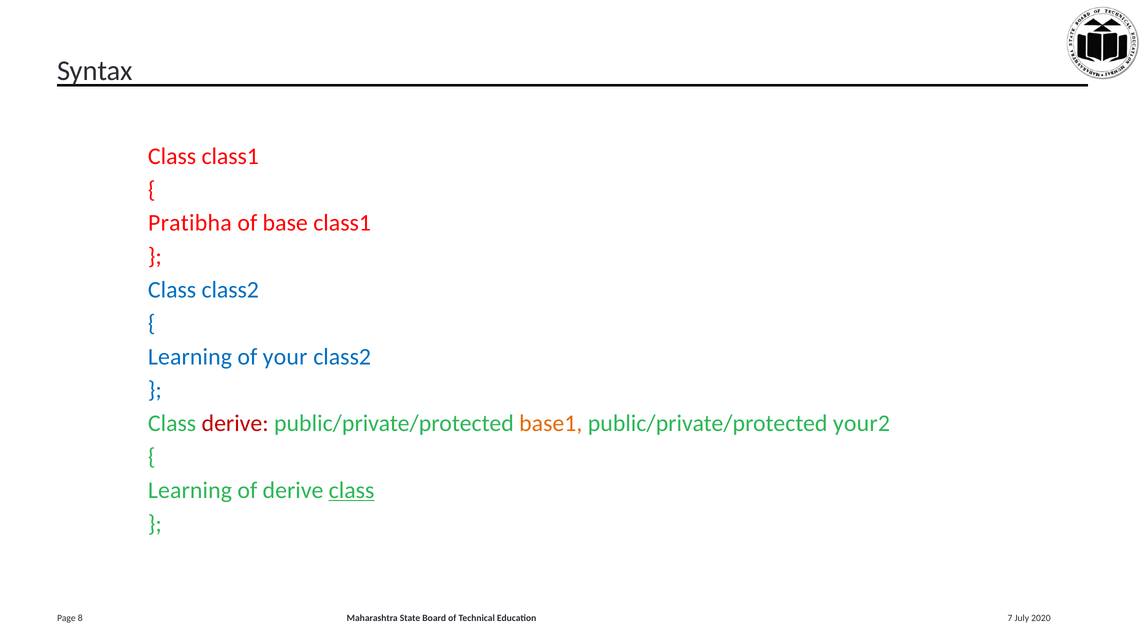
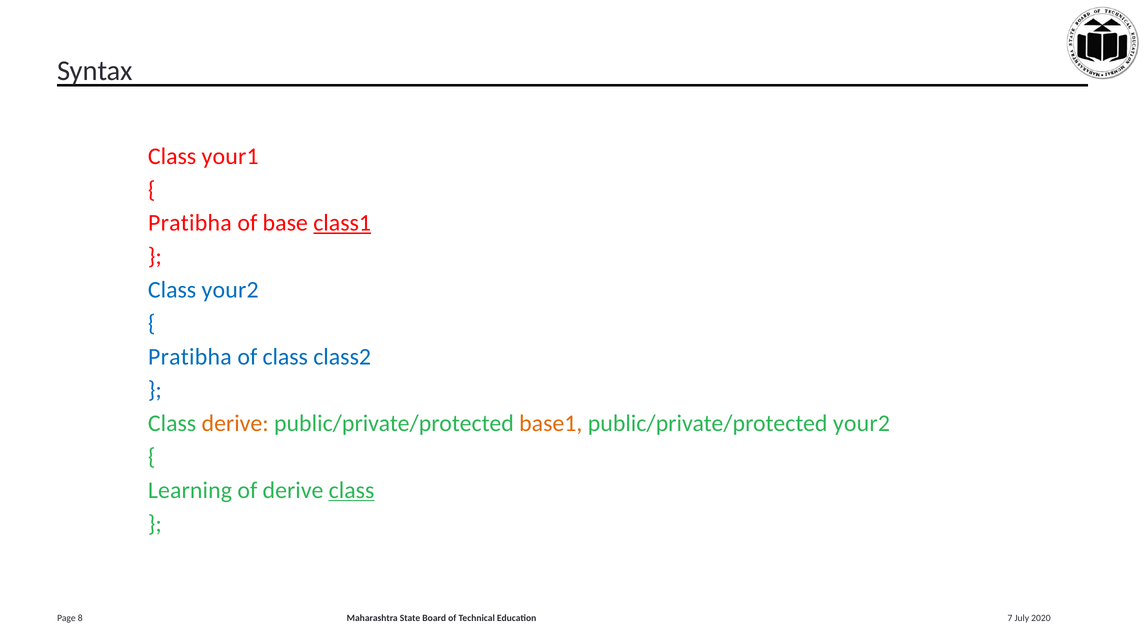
Class class1: class1 -> your1
class1 at (342, 223) underline: none -> present
Class class2: class2 -> your2
Learning at (190, 357): Learning -> Pratibha
of your: your -> class
derive at (235, 423) colour: red -> orange
